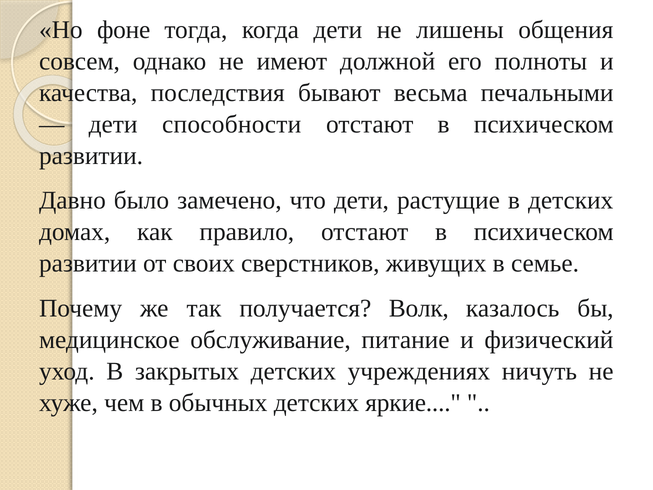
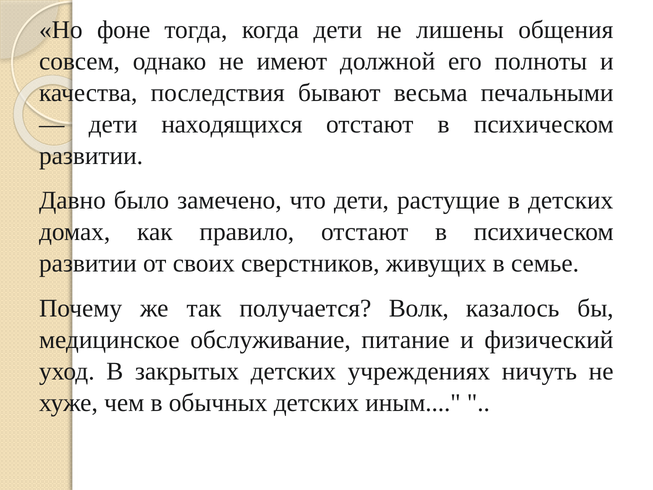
способности: способности -> находящихся
яркие: яркие -> иным
